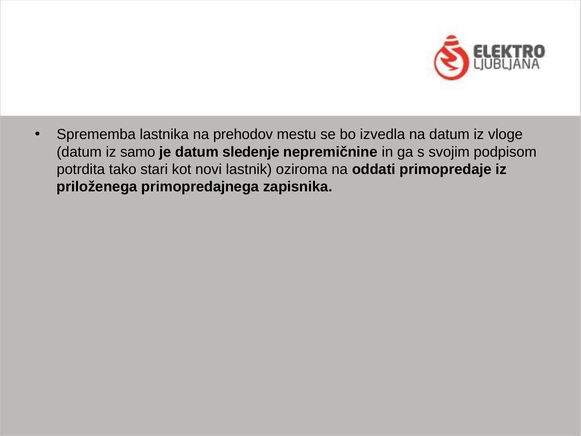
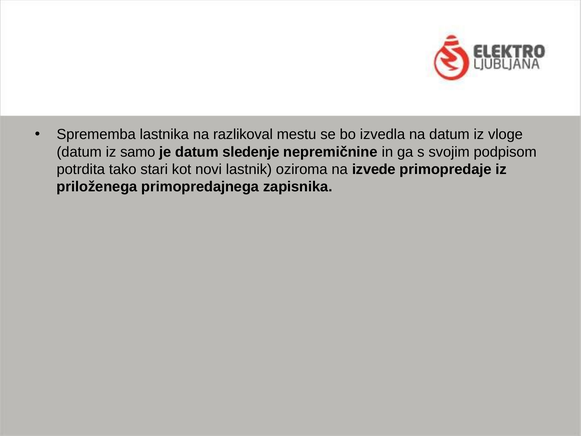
prehodov: prehodov -> razlikoval
oddati: oddati -> izvede
